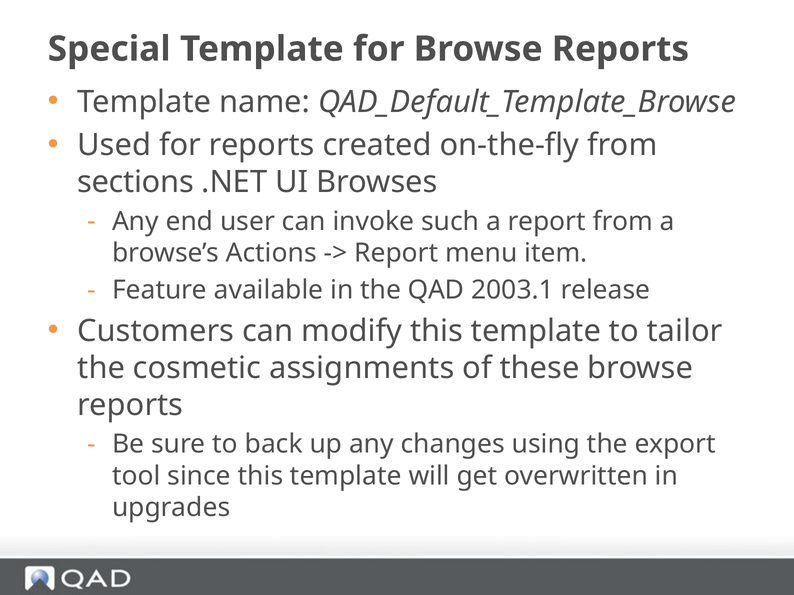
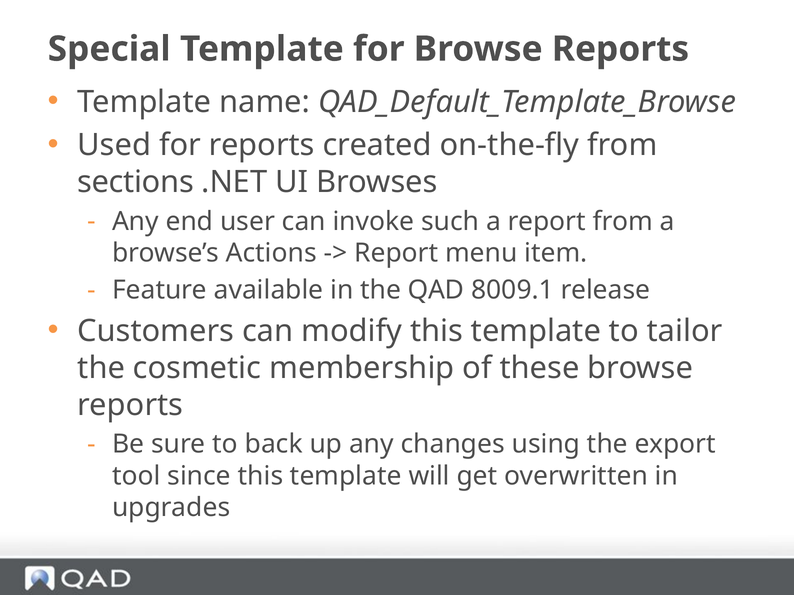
2003.1: 2003.1 -> 8009.1
assignments: assignments -> membership
